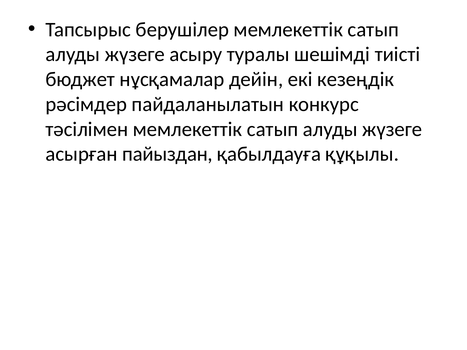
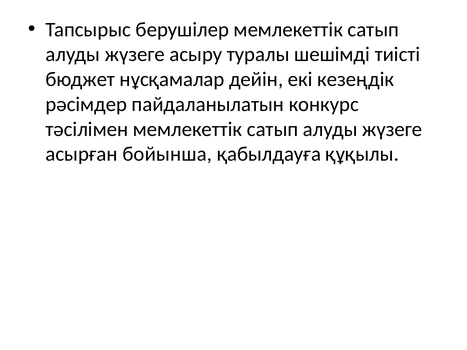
пайыздан: пайыздан -> бойынша
